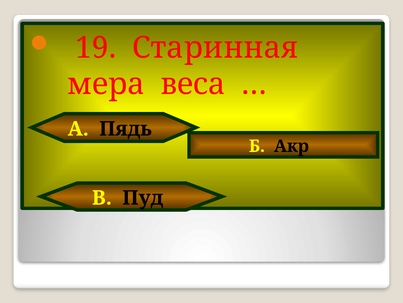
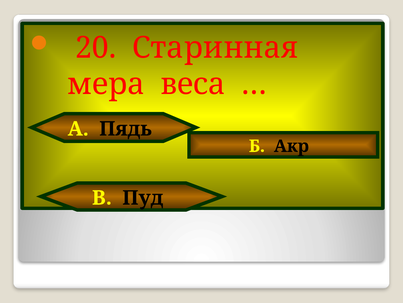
19: 19 -> 20
